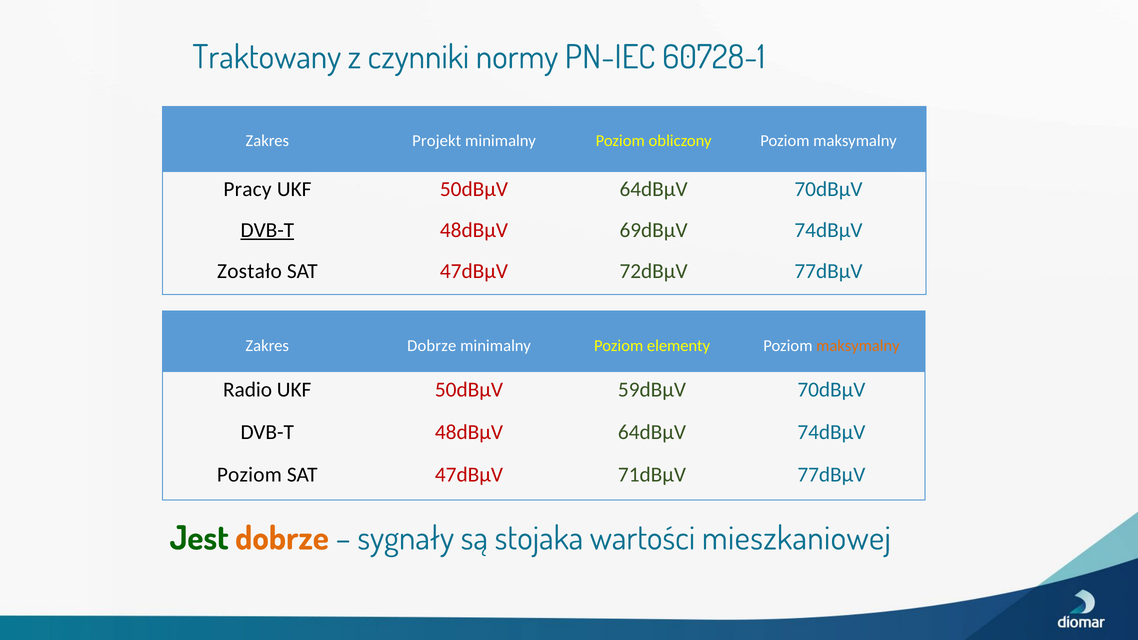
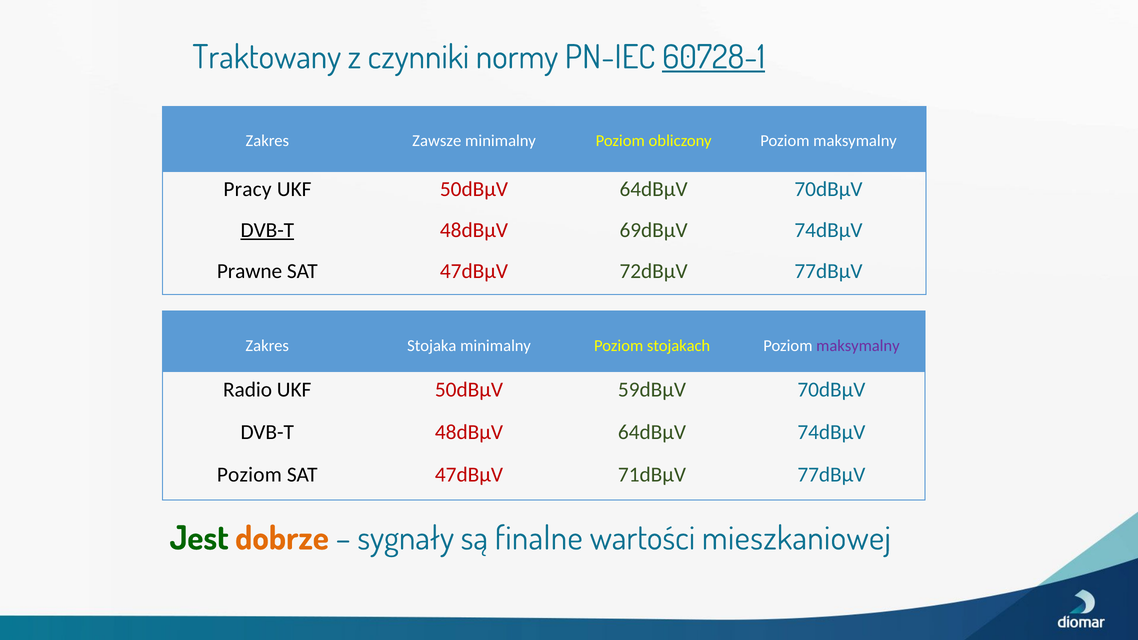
60728-1 underline: none -> present
Projekt: Projekt -> Zawsze
Zostało: Zostało -> Prawne
Zakres Dobrze: Dobrze -> Stojaka
elementy: elementy -> stojakach
maksymalny at (858, 346) colour: orange -> purple
stojaka: stojaka -> finalne
